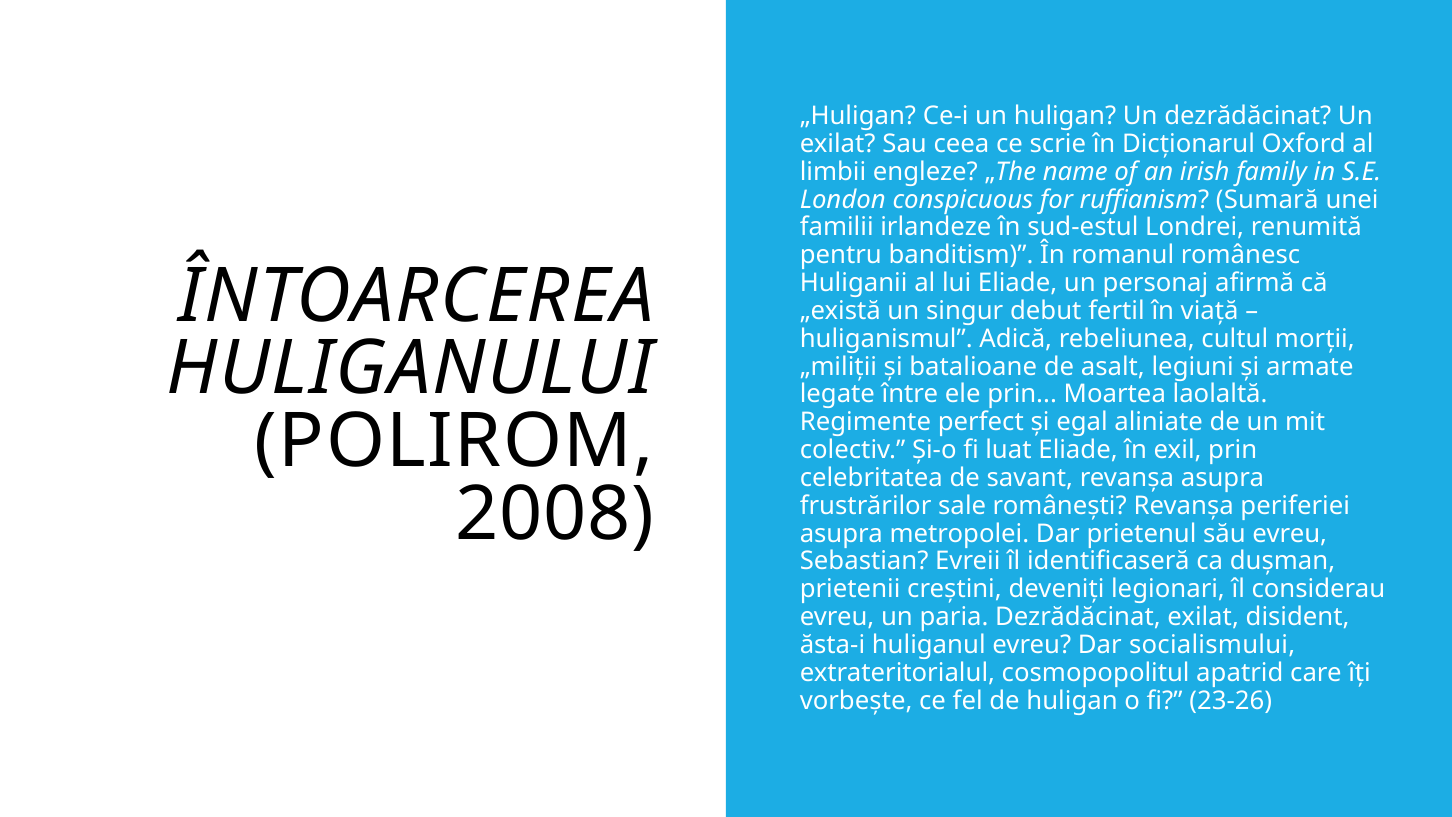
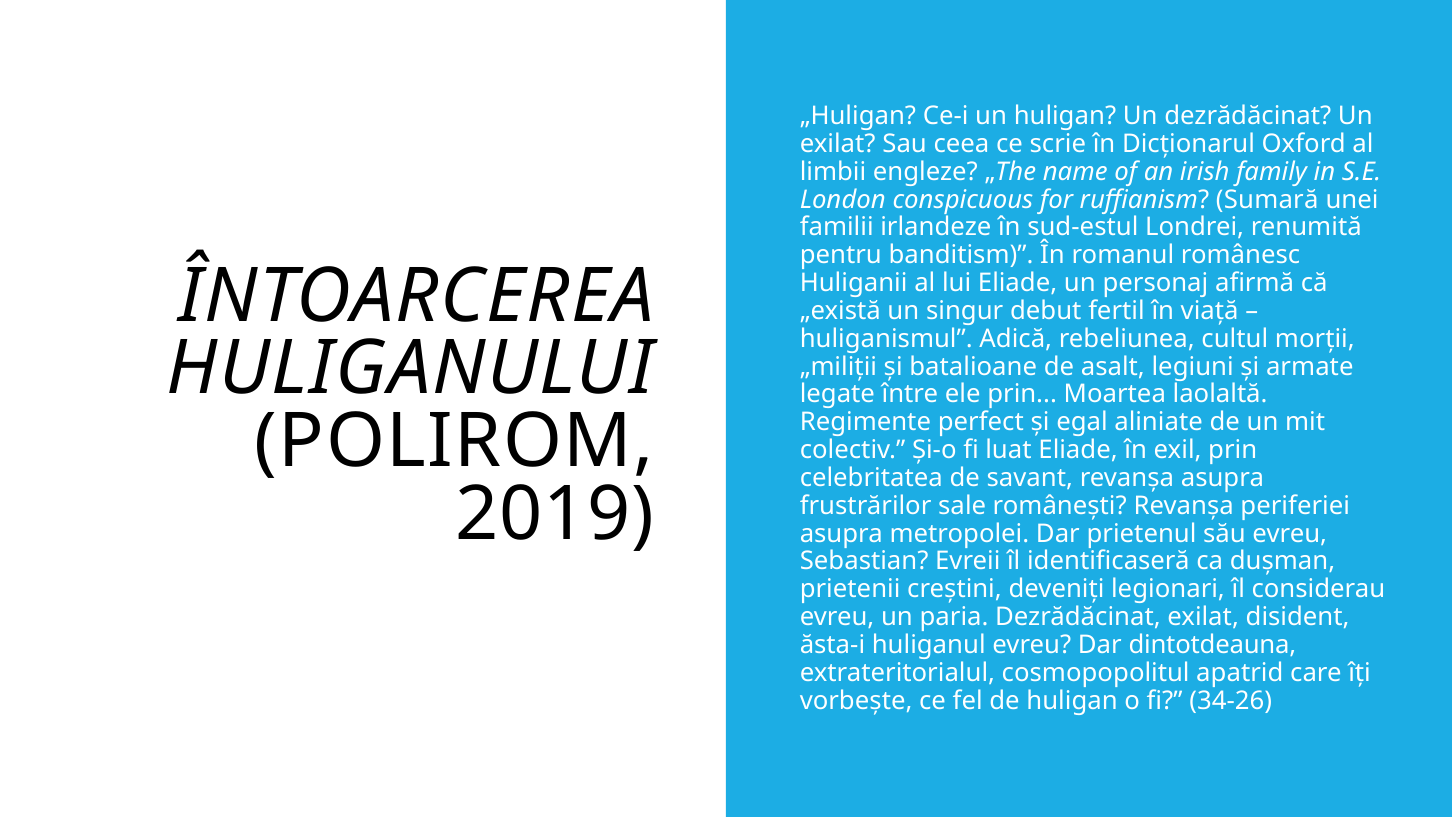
2008: 2008 -> 2019
socialismului: socialismului -> dintotdeauna
23-26: 23-26 -> 34-26
